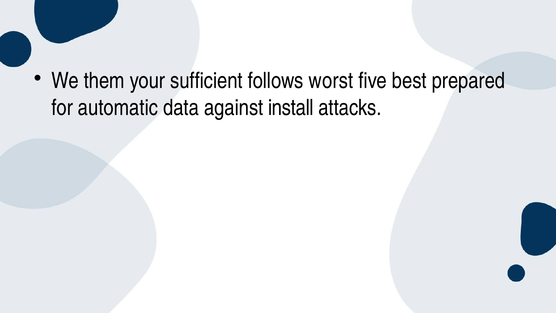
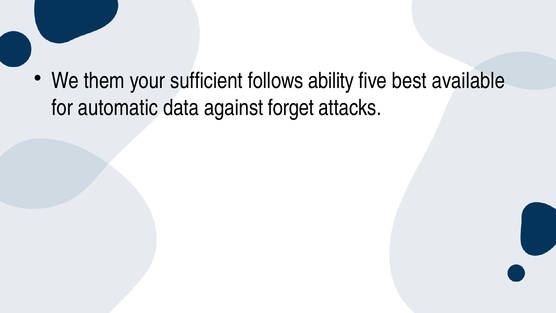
worst: worst -> ability
prepared: prepared -> available
install: install -> forget
